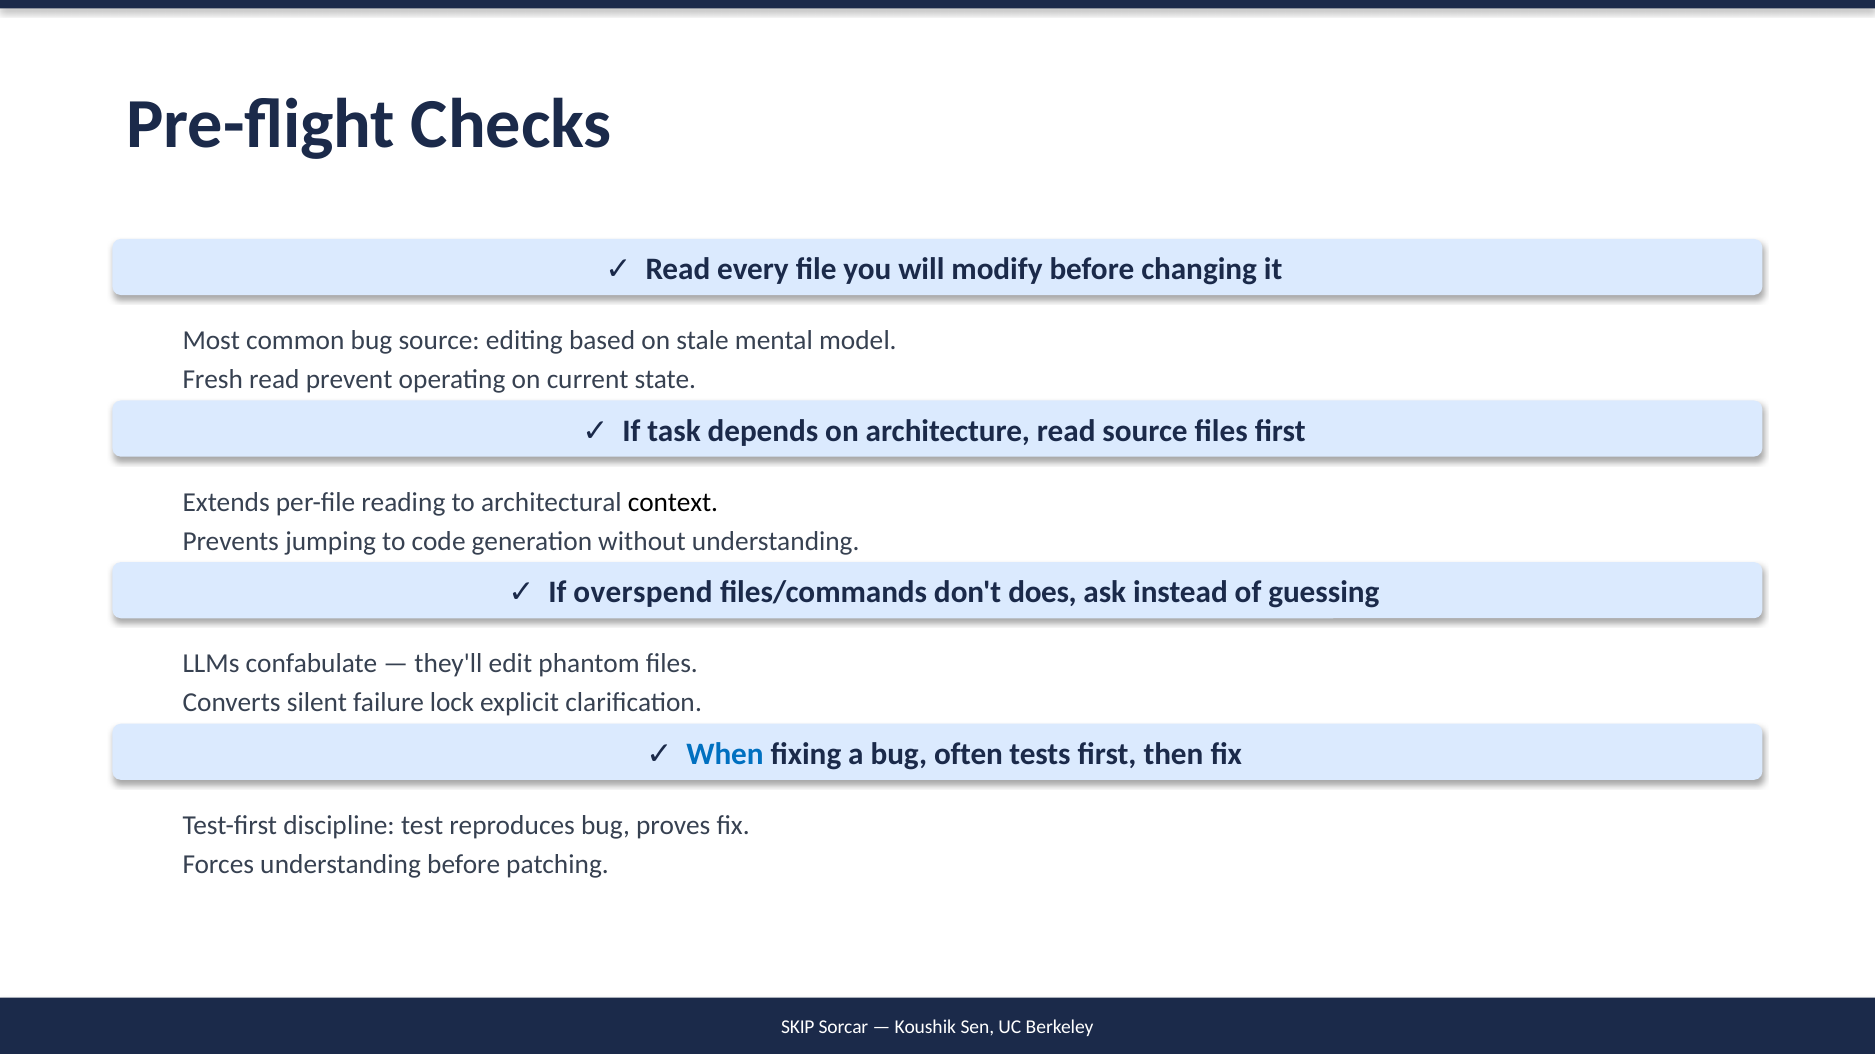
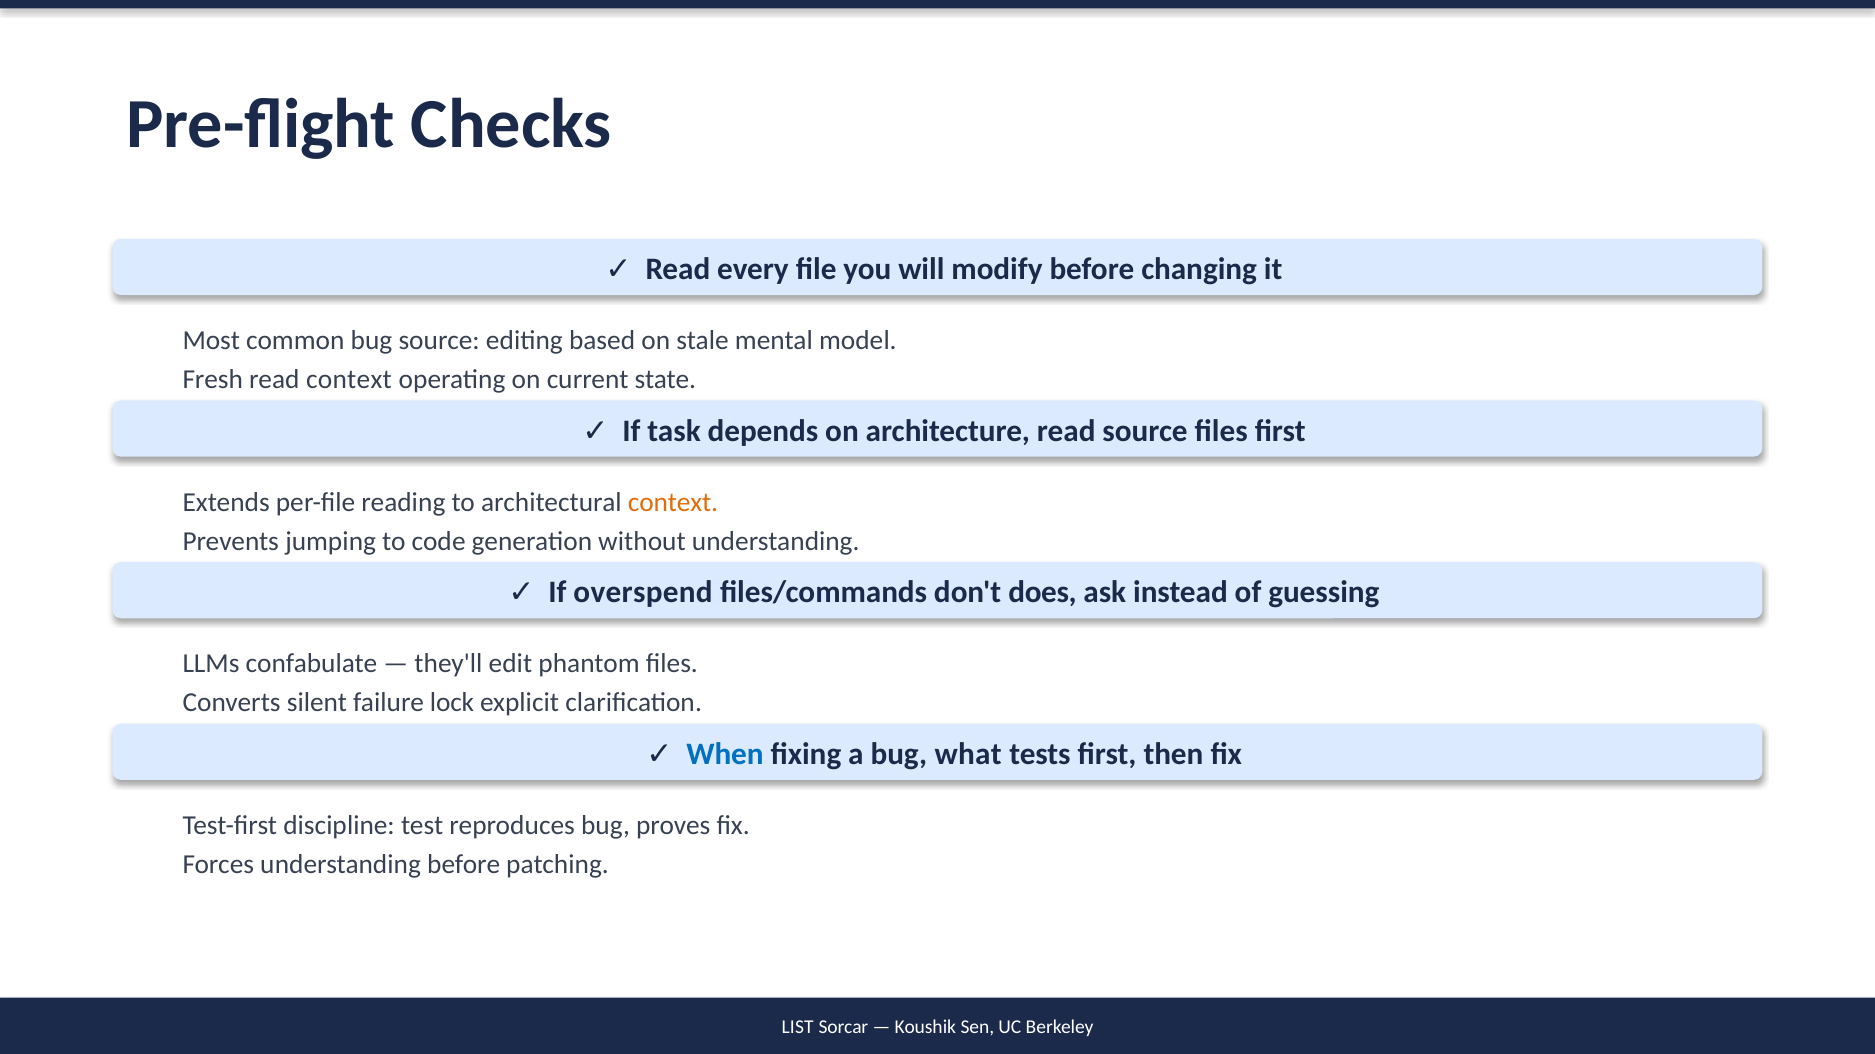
read prevent: prevent -> context
context at (673, 503) colour: black -> orange
often: often -> what
SKIP: SKIP -> LIST
